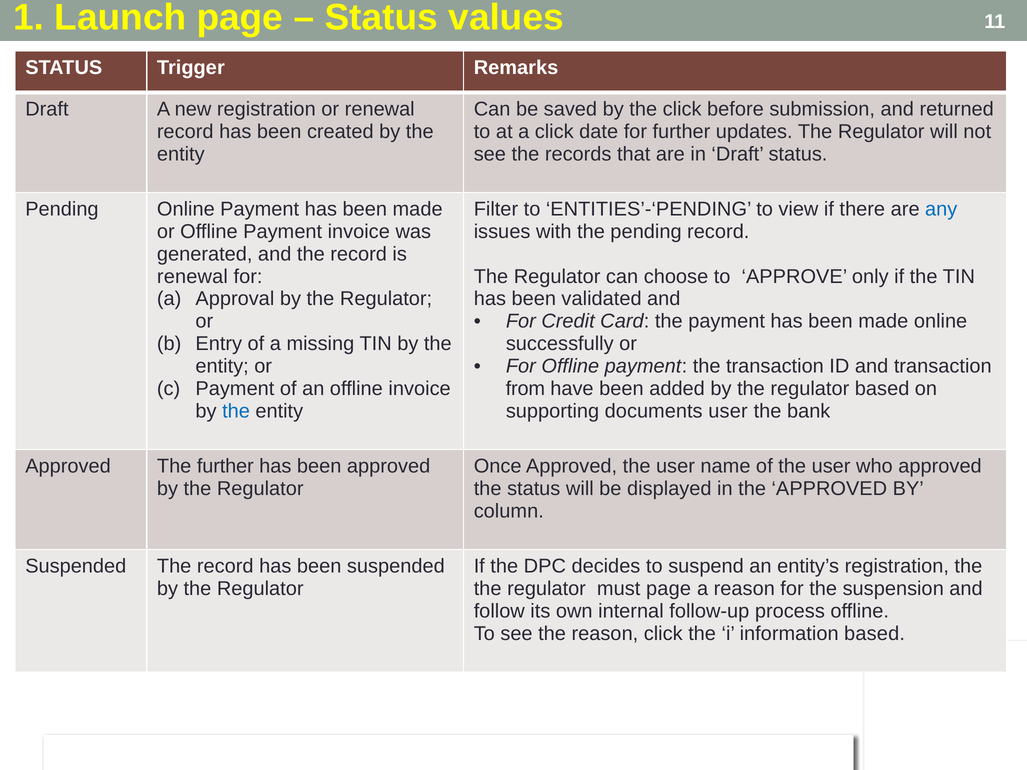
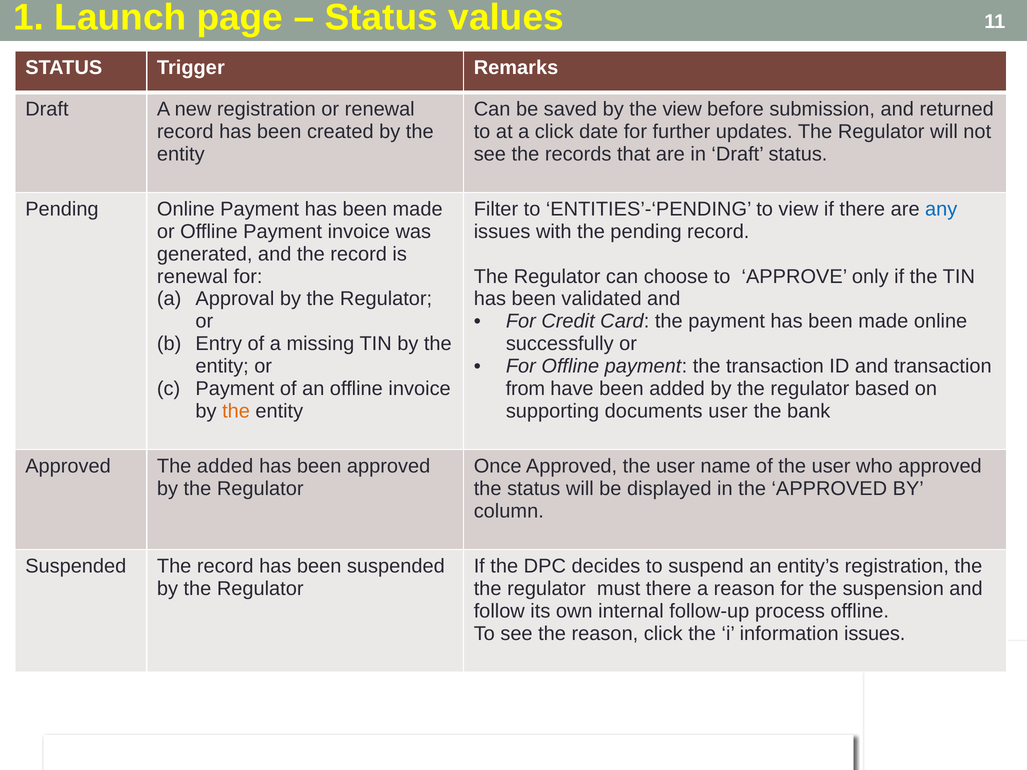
the click: click -> view
the at (236, 411) colour: blue -> orange
The further: further -> added
must page: page -> there
information based: based -> issues
